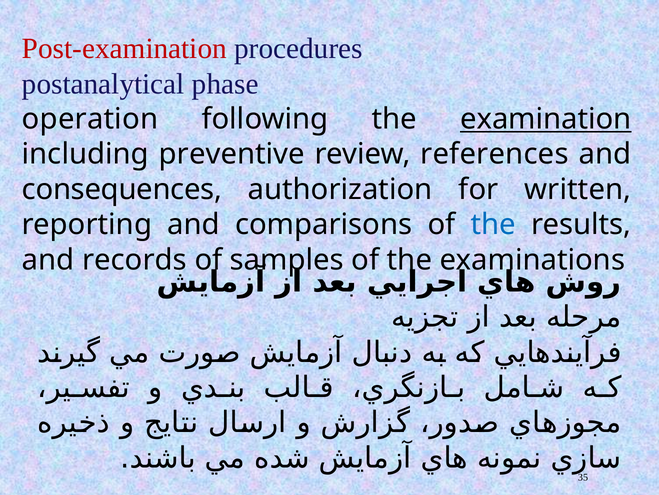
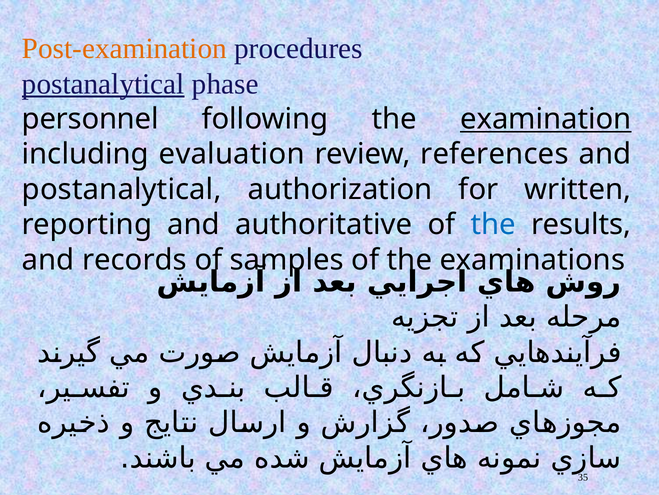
Post-examination colour: red -> orange
postanalytical at (103, 84) underline: none -> present
operation: operation -> personnel
preventive: preventive -> evaluation
consequences at (122, 189): consequences -> postanalytical
comparisons: comparisons -> authoritative
